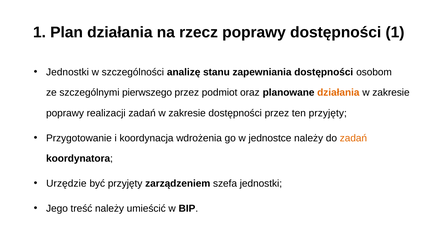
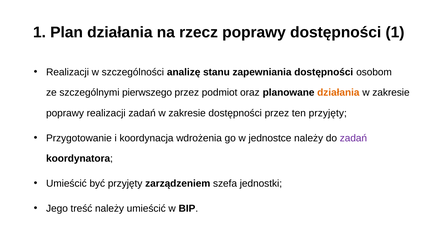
Jednostki at (68, 72): Jednostki -> Realizacji
zadań at (353, 138) colour: orange -> purple
Urzędzie at (66, 184): Urzędzie -> Umieścić
